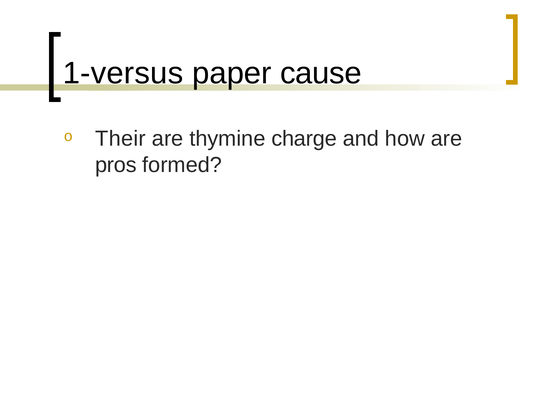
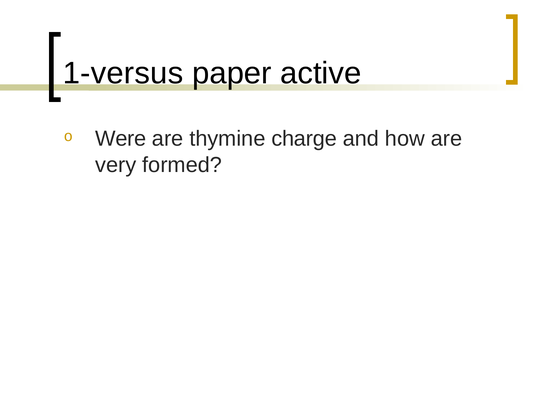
cause: cause -> active
Their: Their -> Were
pros: pros -> very
